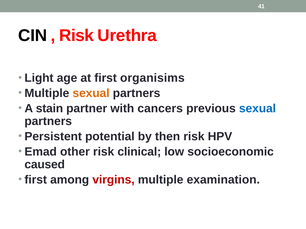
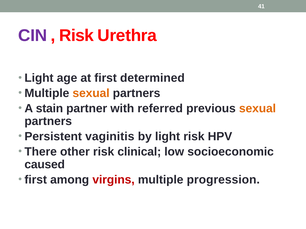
CIN colour: black -> purple
organisims: organisims -> determined
cancers: cancers -> referred
sexual at (257, 109) colour: blue -> orange
potential: potential -> vaginitis
by then: then -> light
Emad: Emad -> There
examination: examination -> progression
